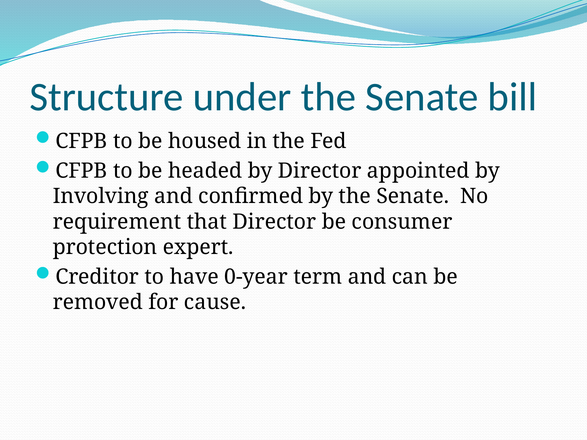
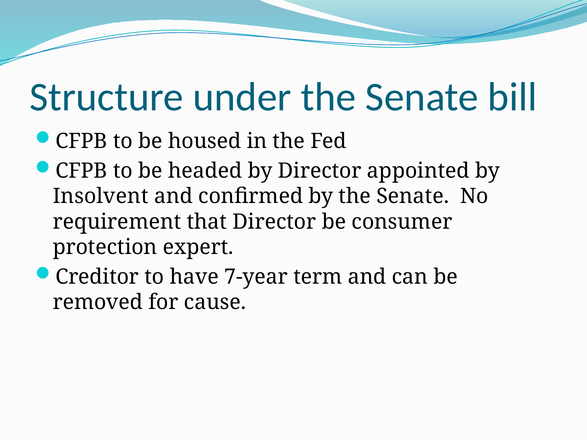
Involving: Involving -> Insolvent
0-year: 0-year -> 7-year
